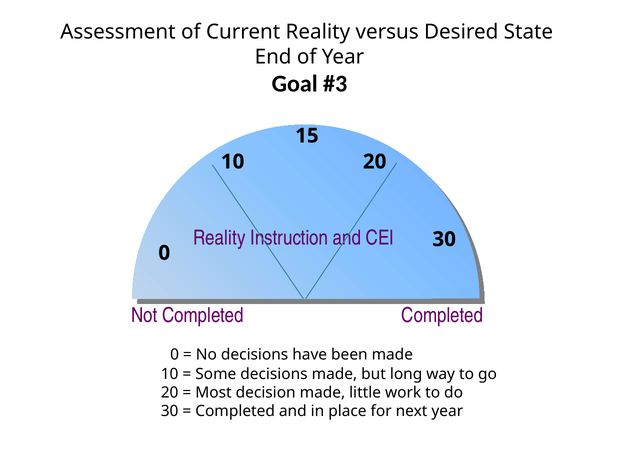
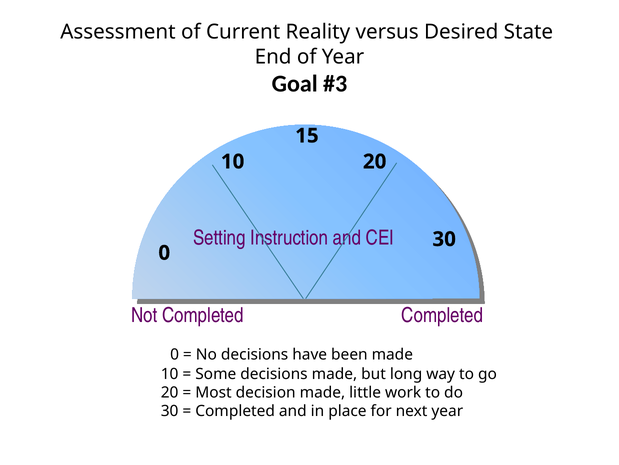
Reality at (219, 238): Reality -> Setting
